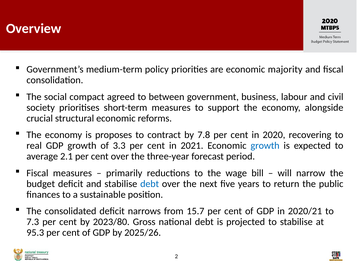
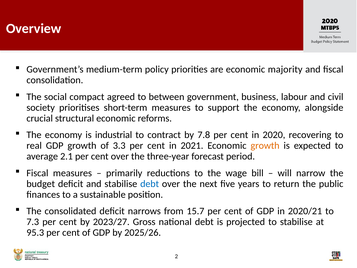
proposes: proposes -> industrial
growth at (265, 146) colour: blue -> orange
2023/80: 2023/80 -> 2023/27
